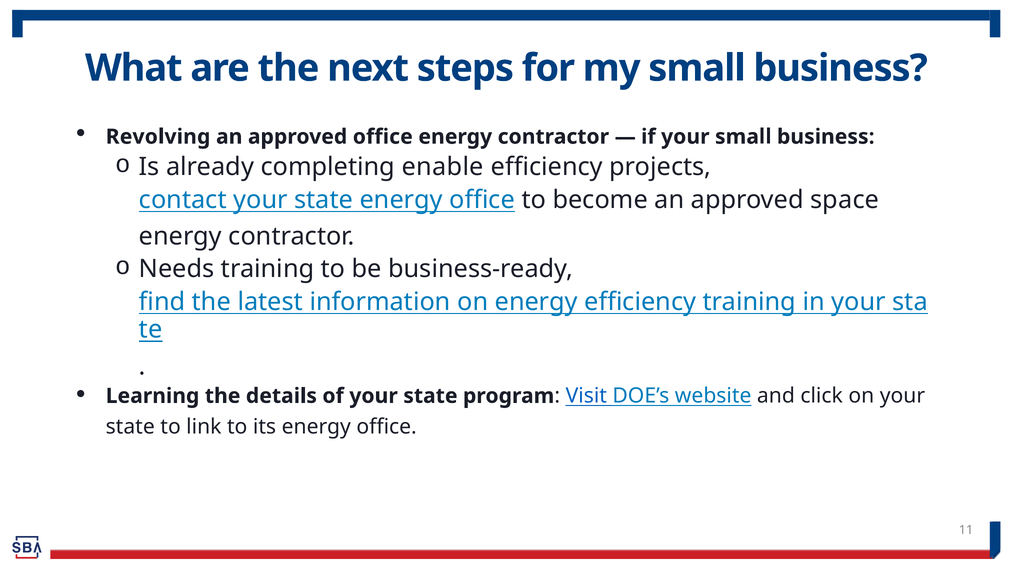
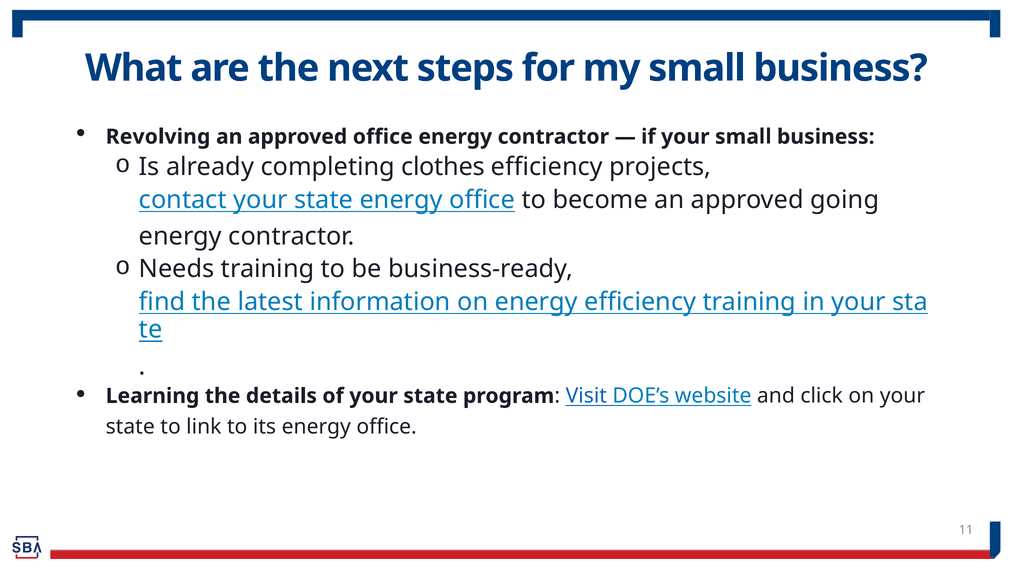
enable: enable -> clothes
space: space -> going
